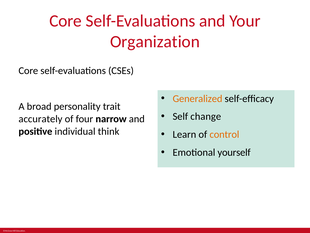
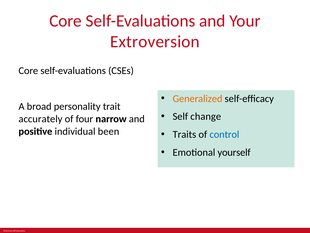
Organization: Organization -> Extroversion
think: think -> been
Learn: Learn -> Traits
control colour: orange -> blue
